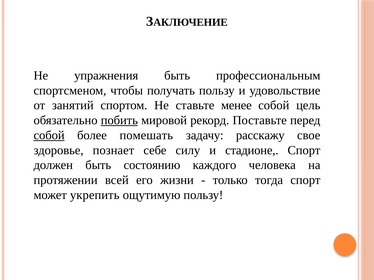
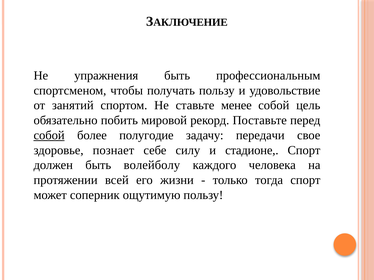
побить underline: present -> none
помешать: помешать -> полугодие
расскажу: расскажу -> передачи
состоянию: состоянию -> волейболу
укрепить: укрепить -> соперник
